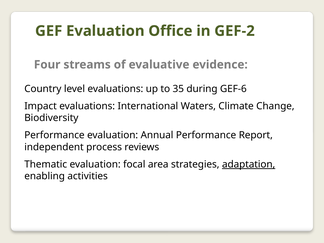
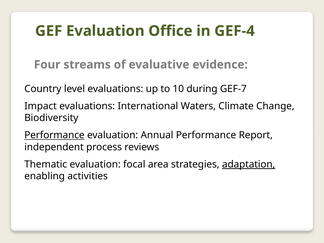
GEF-2: GEF-2 -> GEF-4
35: 35 -> 10
GEF-6: GEF-6 -> GEF-7
Performance at (54, 135) underline: none -> present
